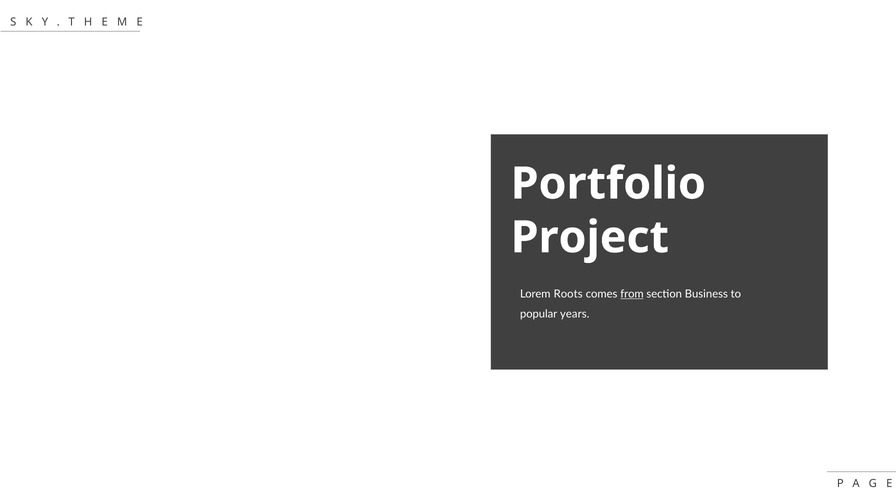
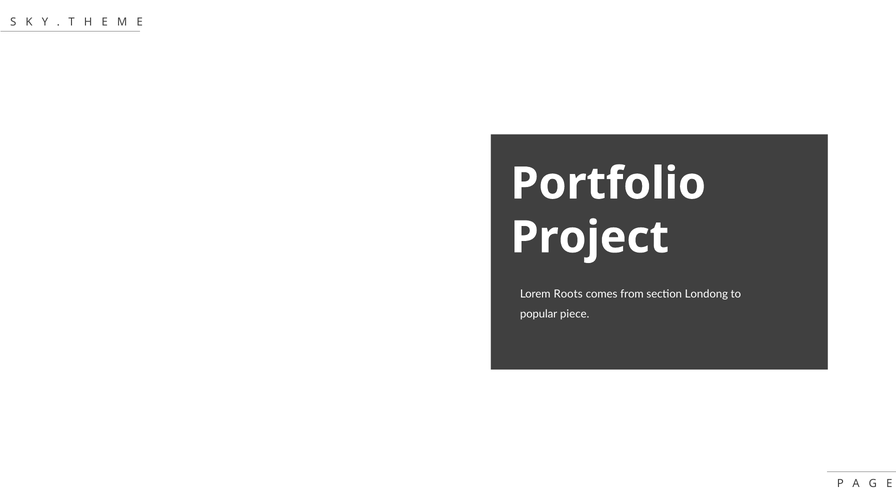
from underline: present -> none
Business: Business -> Londong
years: years -> piece
